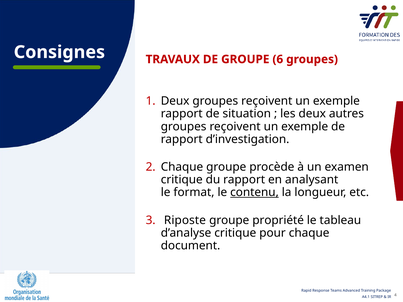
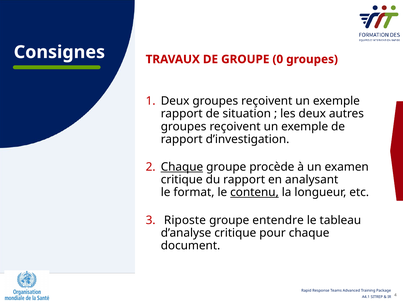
6: 6 -> 0
Chaque at (182, 167) underline: none -> present
propriété: propriété -> entendre
